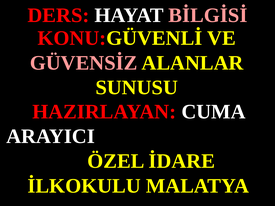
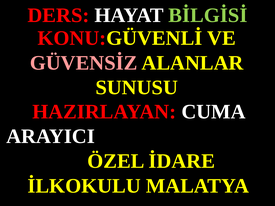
BİLGİSİ colour: pink -> light green
